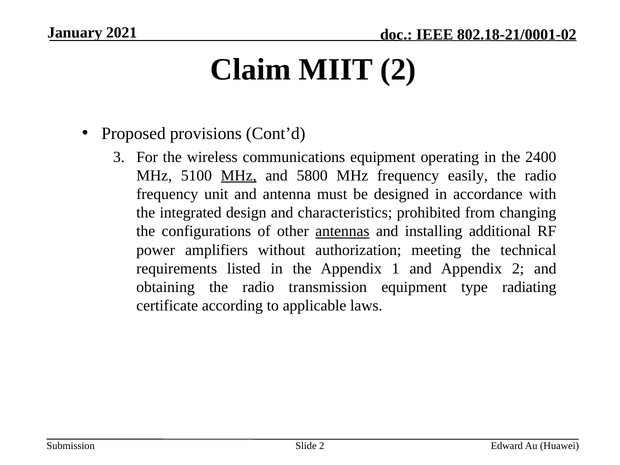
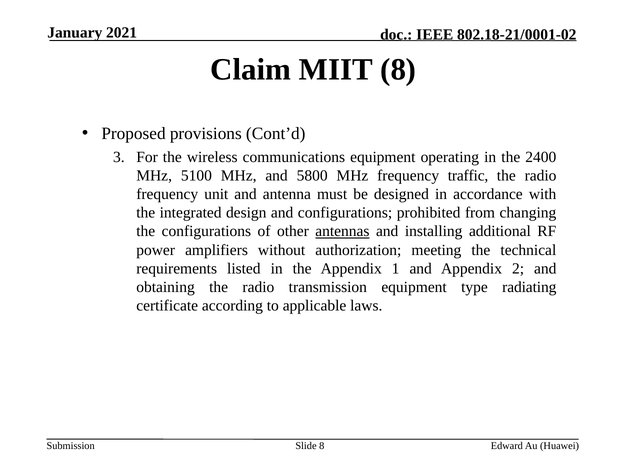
MIIT 2: 2 -> 8
MHz at (239, 175) underline: present -> none
easily: easily -> traffic
and characteristics: characteristics -> configurations
Slide 2: 2 -> 8
